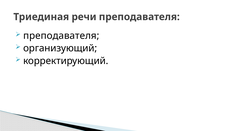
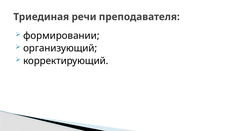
преподавателя at (61, 36): преподавателя -> формировании
